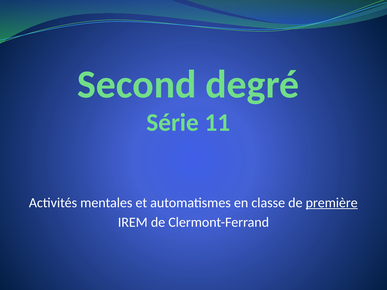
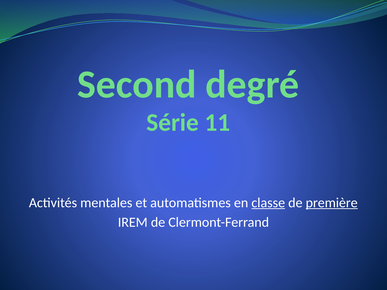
classe underline: none -> present
